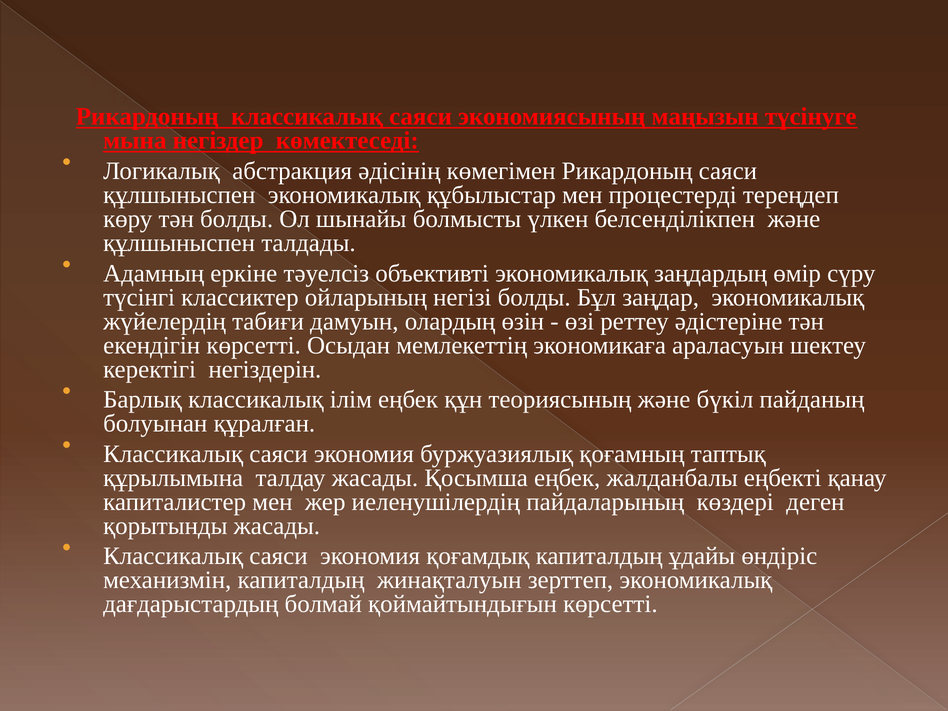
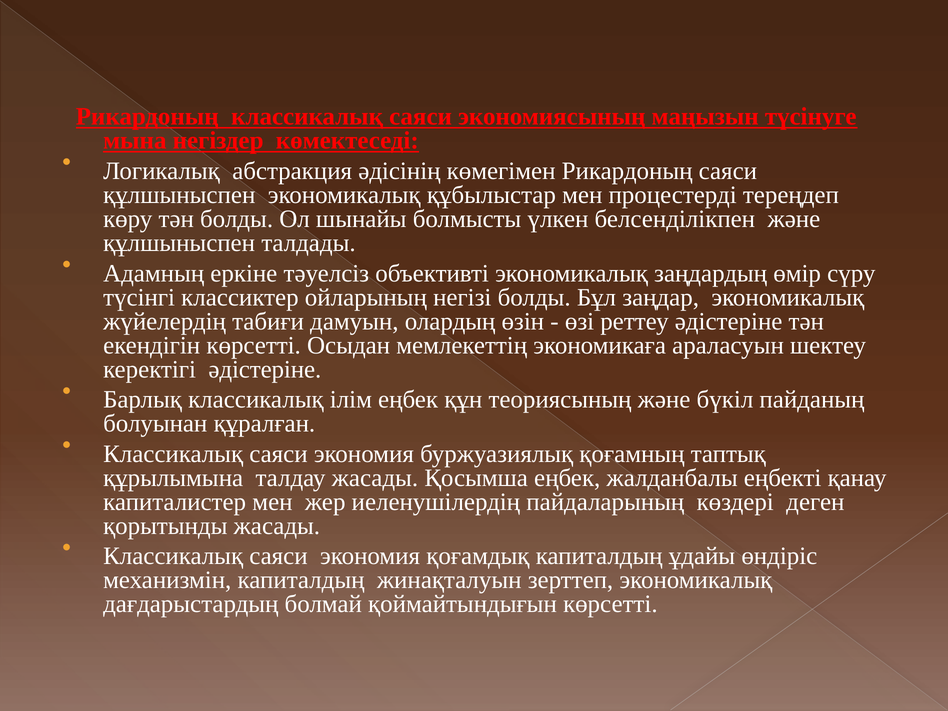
керектігі негіздерін: негіздерін -> әдістеріне
